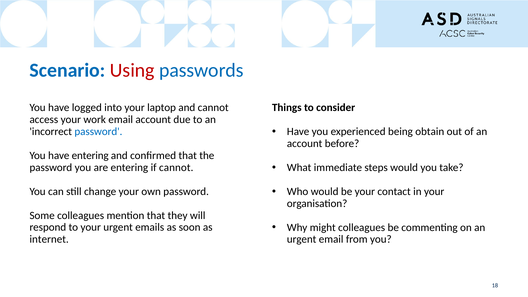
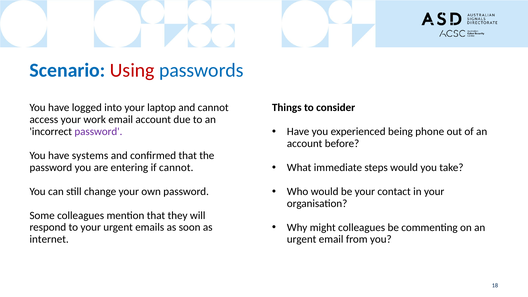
obtain: obtain -> phone
password at (98, 131) colour: blue -> purple
have entering: entering -> systems
